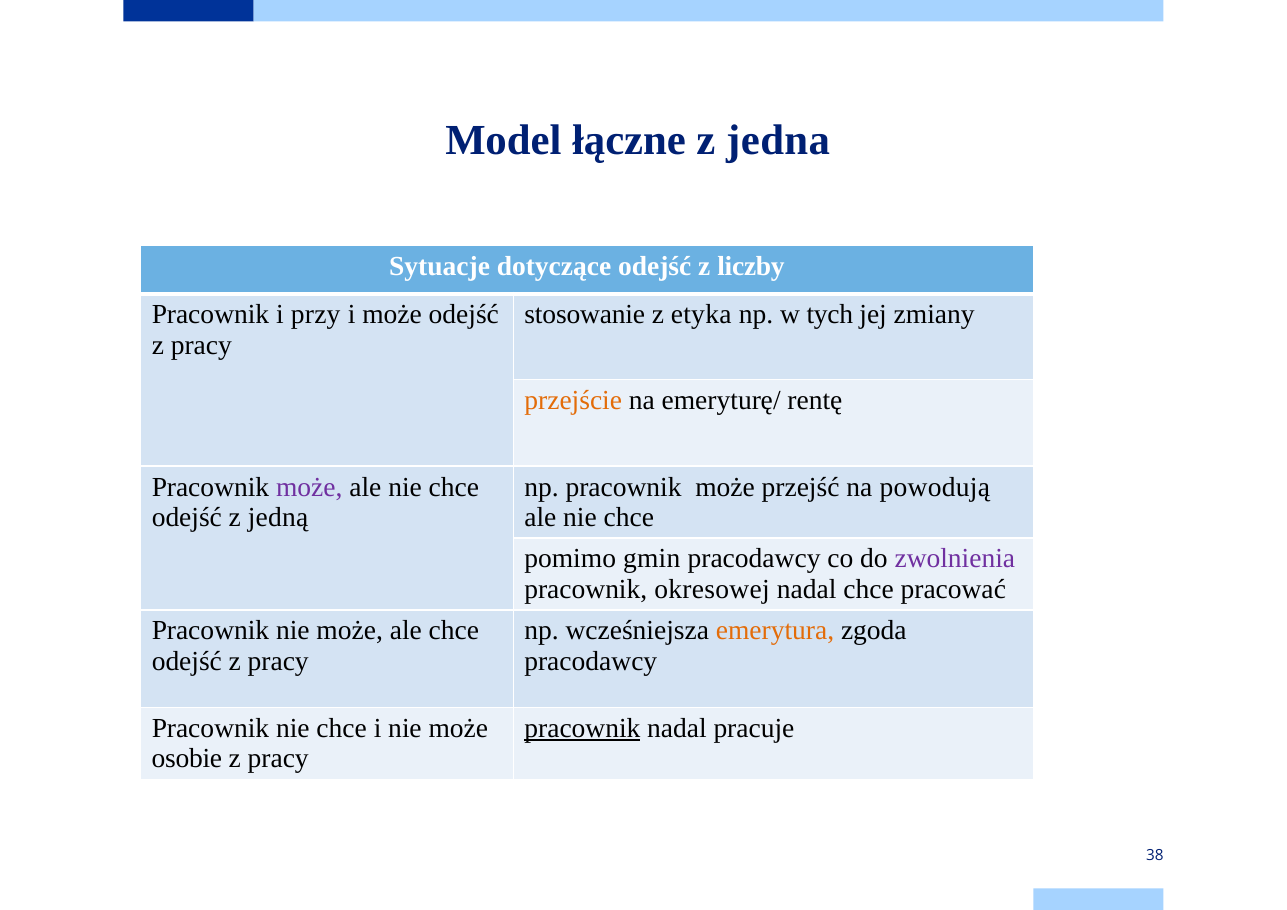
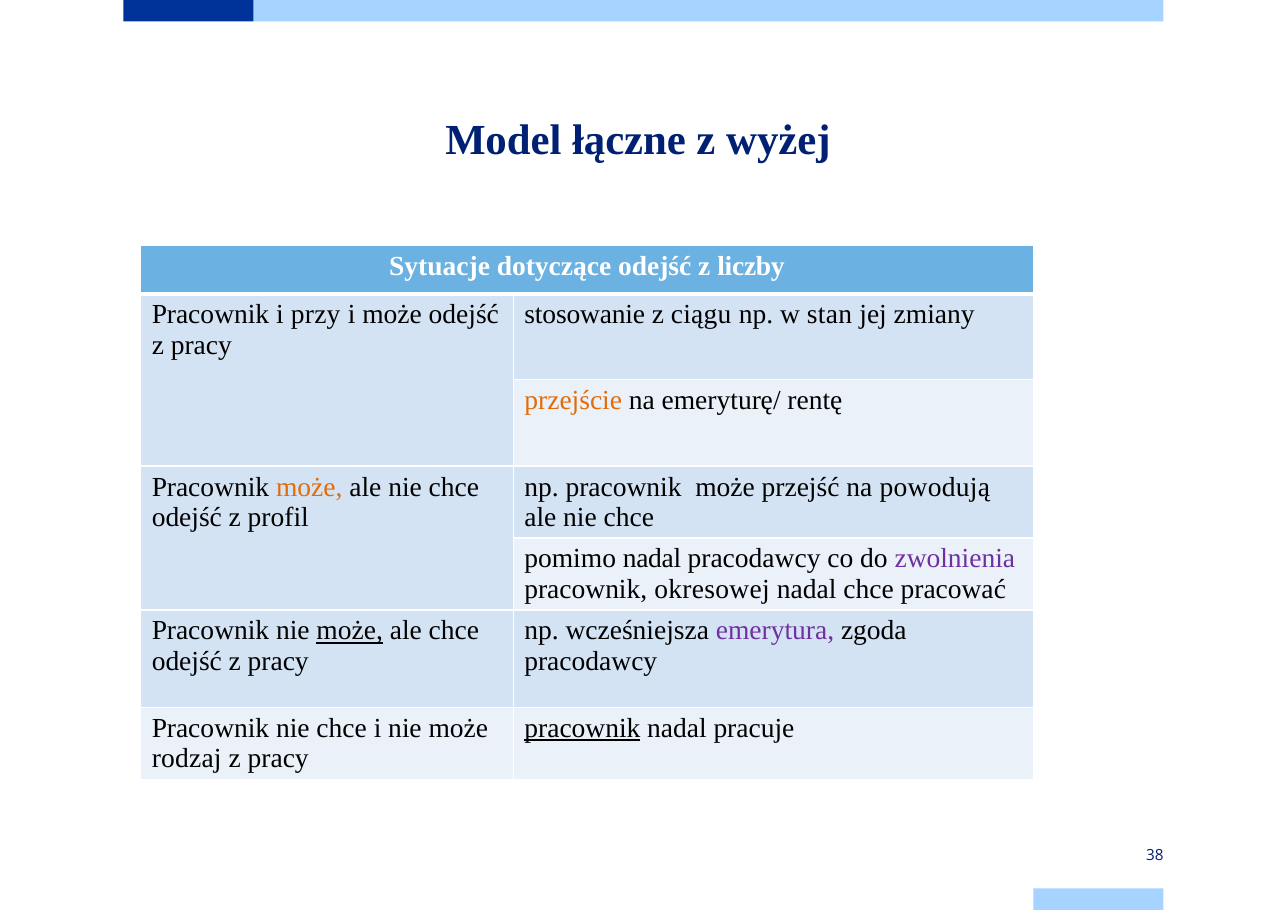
jedna: jedna -> wyżej
etyka: etyka -> ciągu
tych: tych -> stan
może at (309, 487) colour: purple -> orange
jedną: jedną -> profil
pomimo gmin: gmin -> nadal
może at (350, 631) underline: none -> present
emerytura colour: orange -> purple
osobie: osobie -> rodzaj
